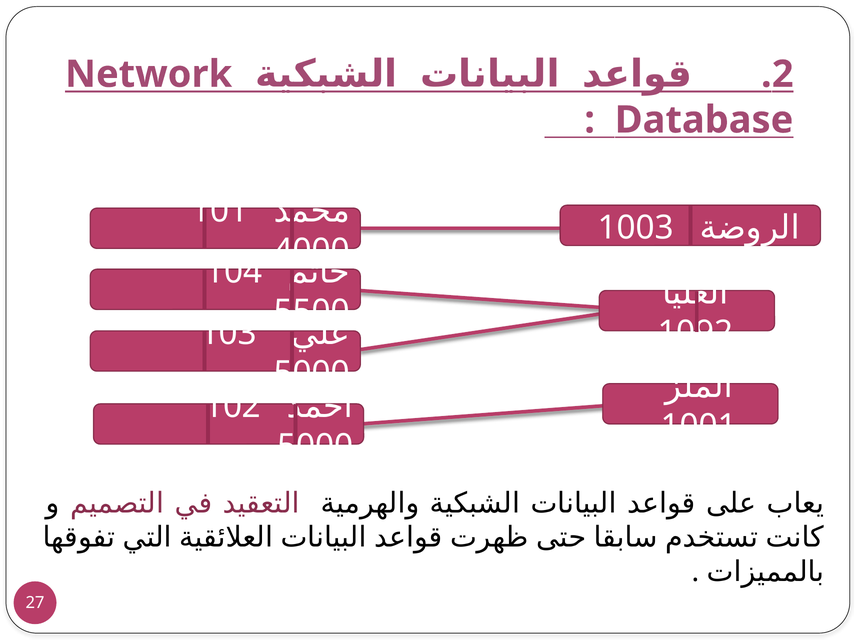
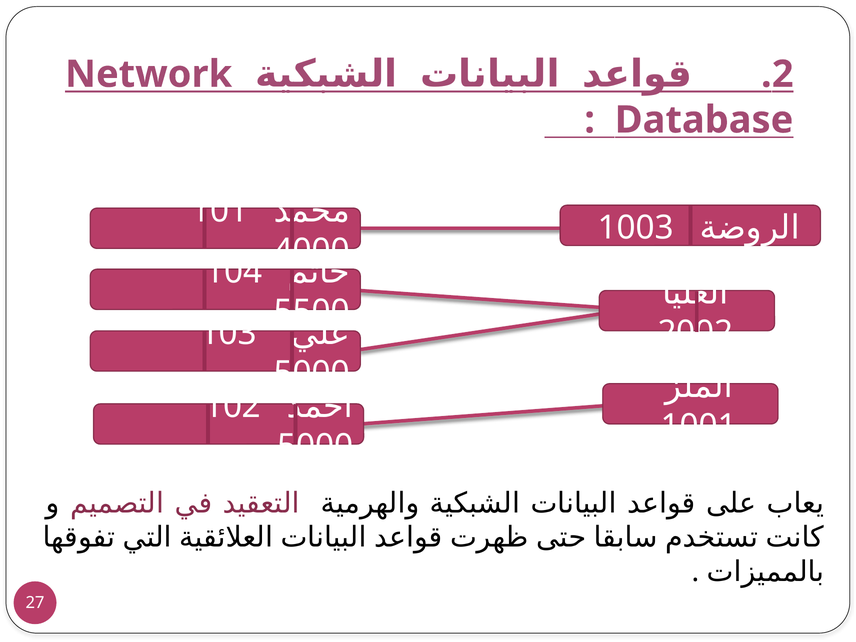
1092: 1092 -> 2002
